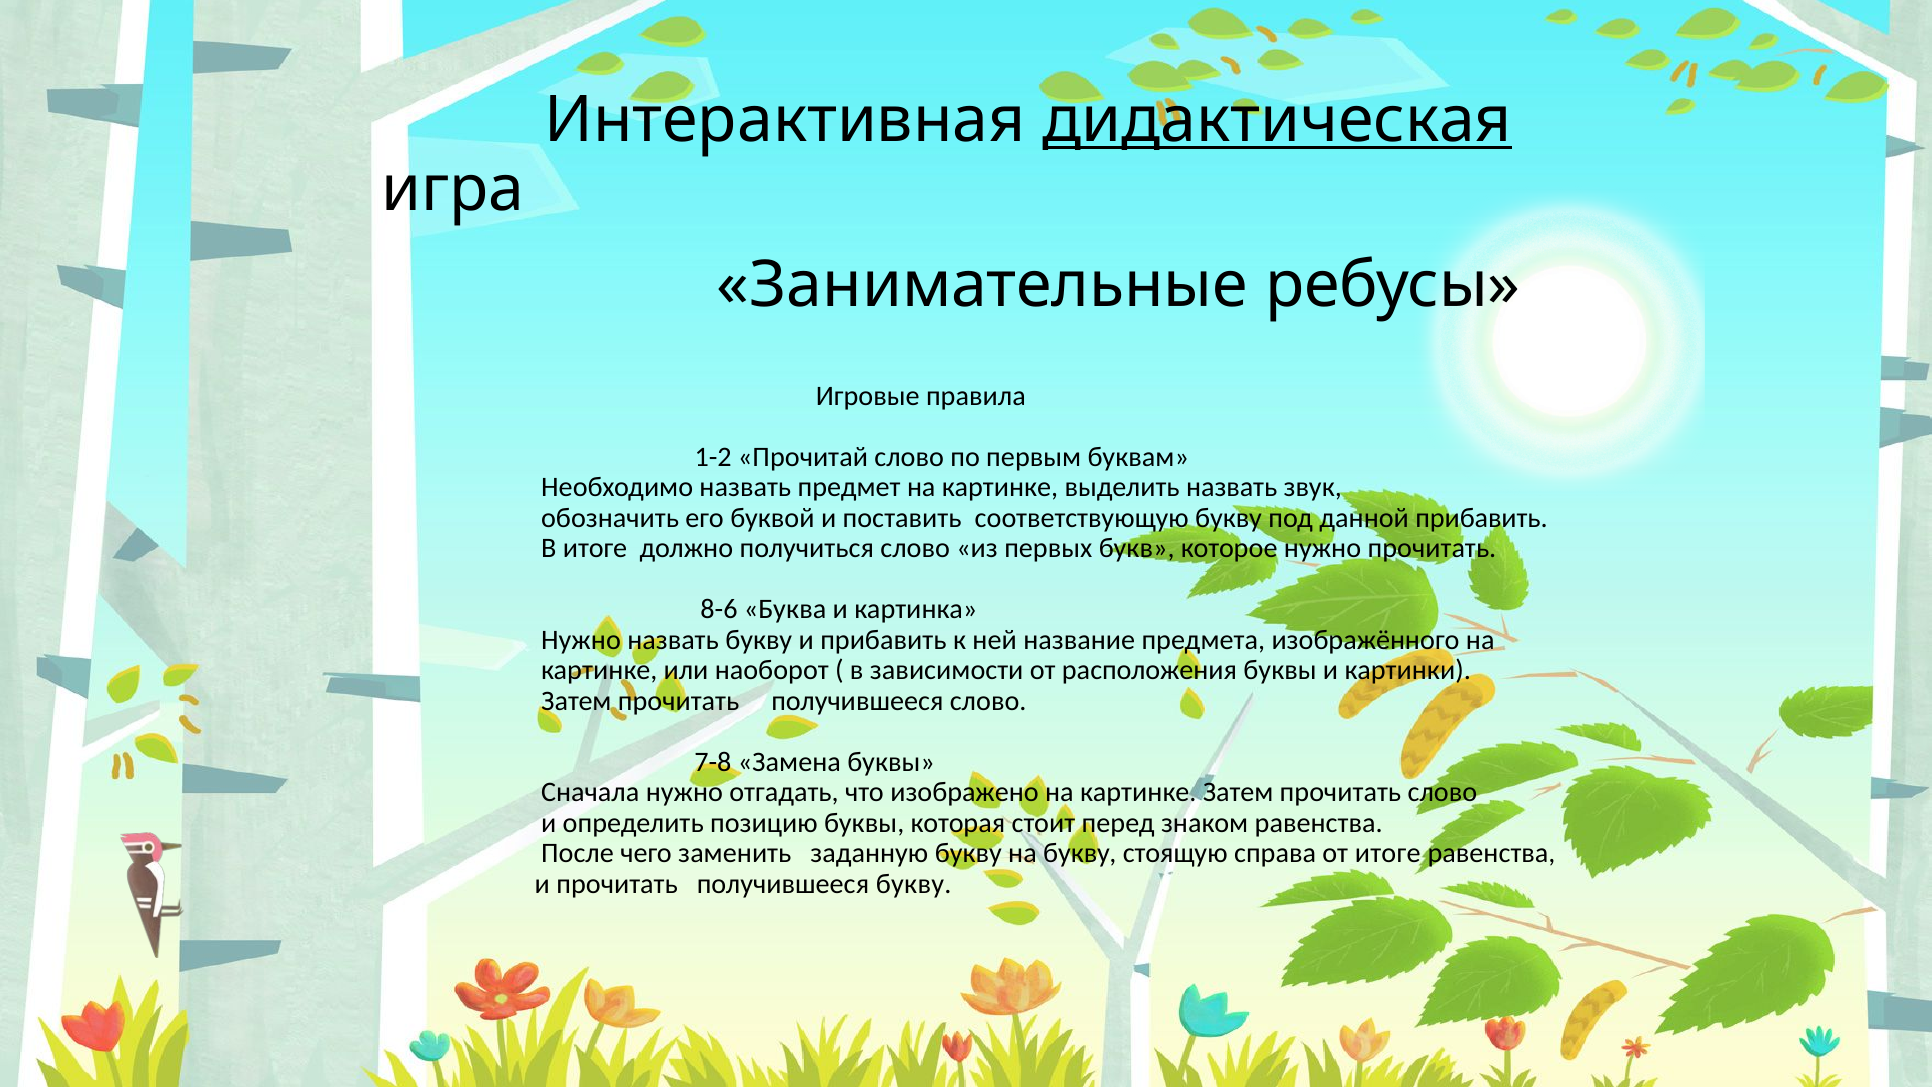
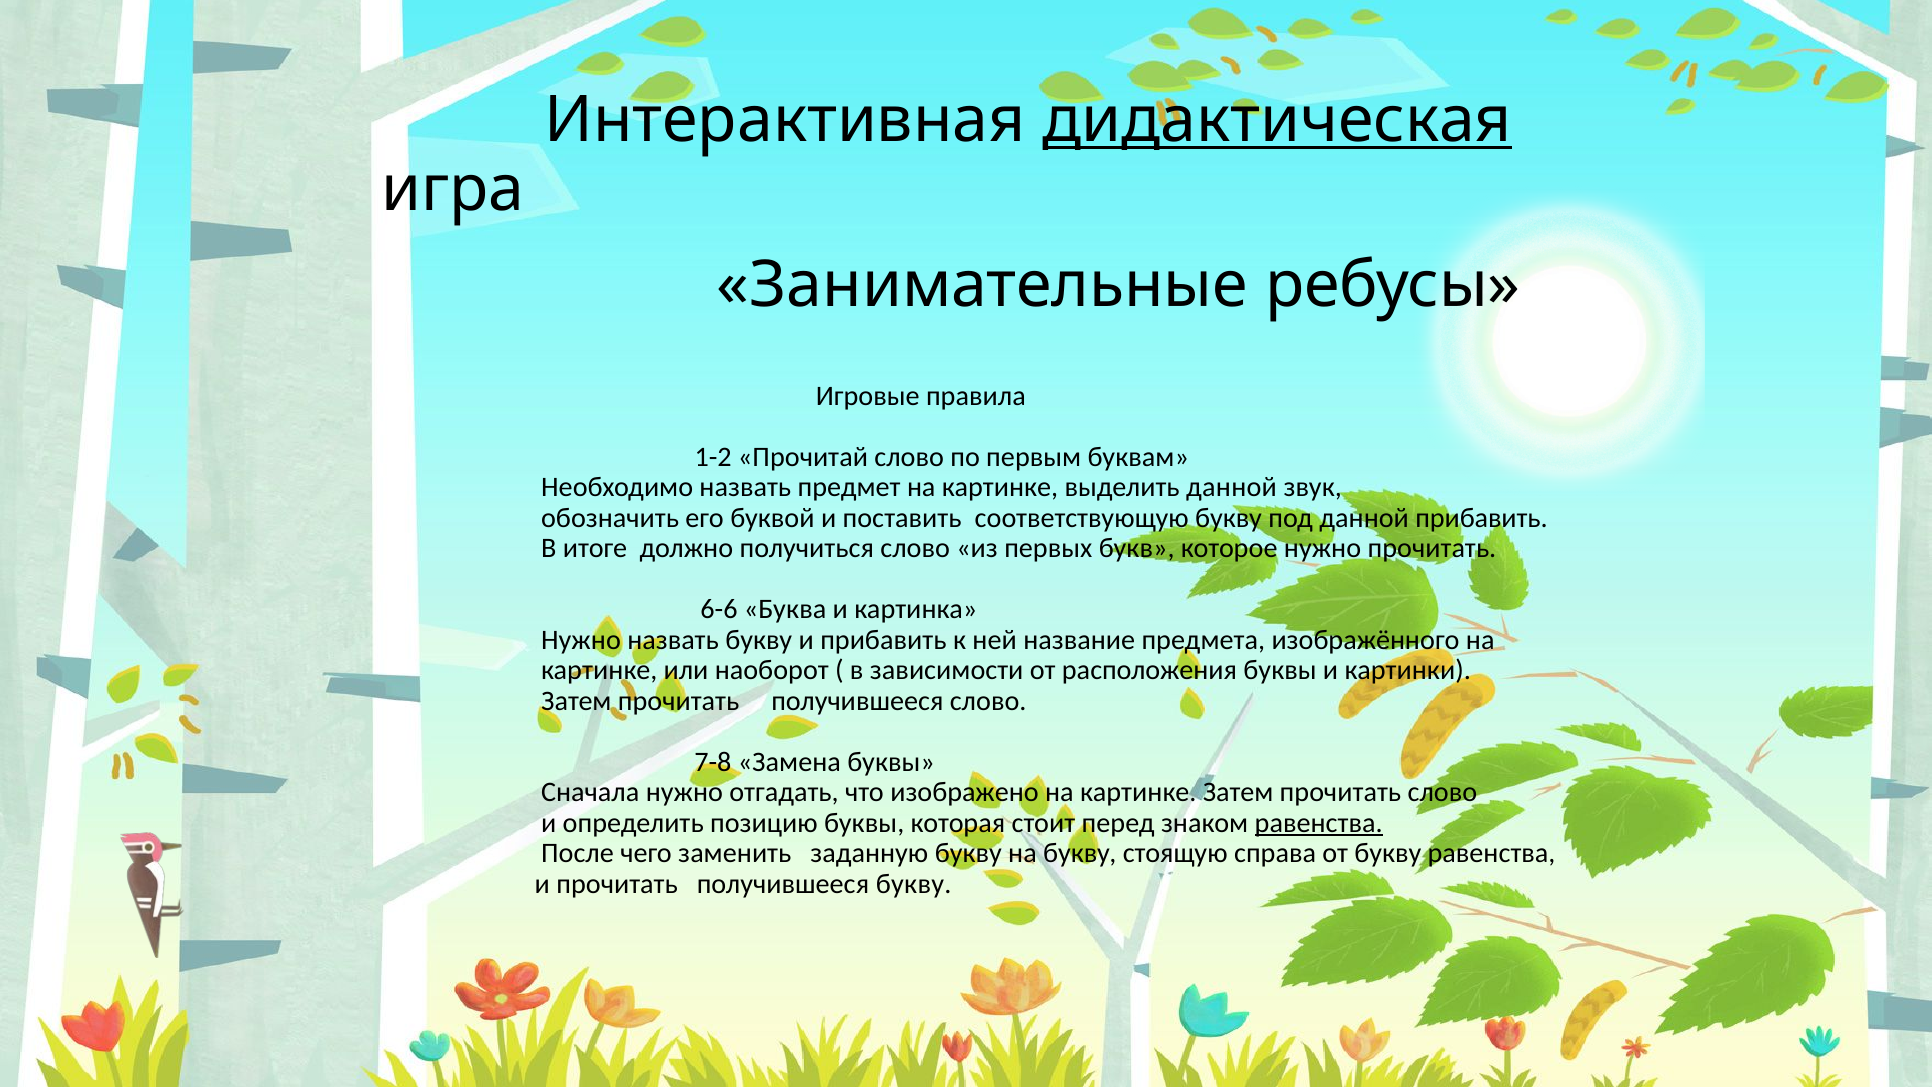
выделить назвать: назвать -> данной
8-6: 8-6 -> 6-6
равенства at (1319, 823) underline: none -> present
от итоге: итоге -> букву
